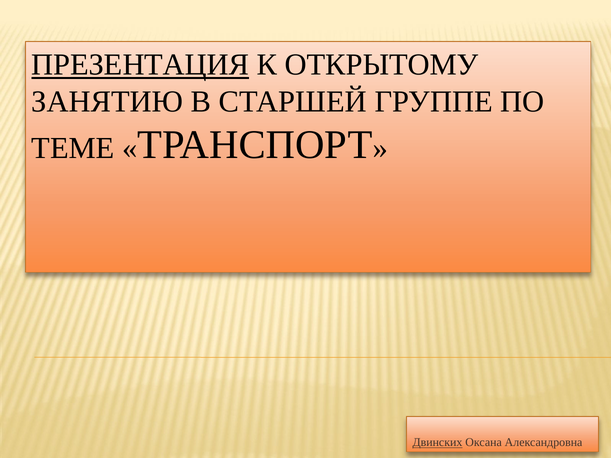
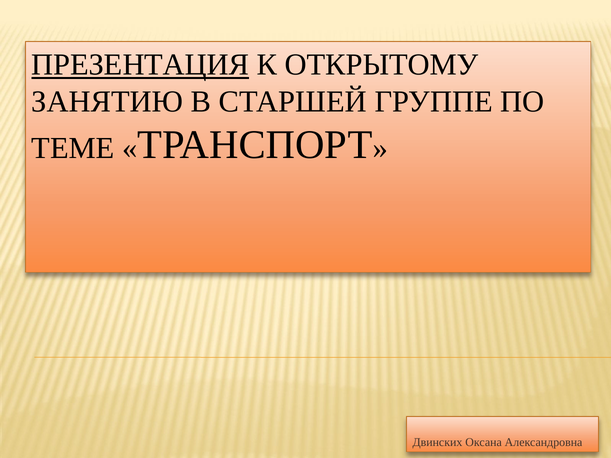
Двинских underline: present -> none
